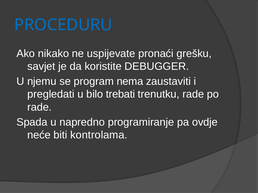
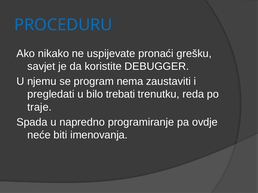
trenutku rade: rade -> reda
rade at (40, 107): rade -> traje
kontrolama: kontrolama -> imenovanja
